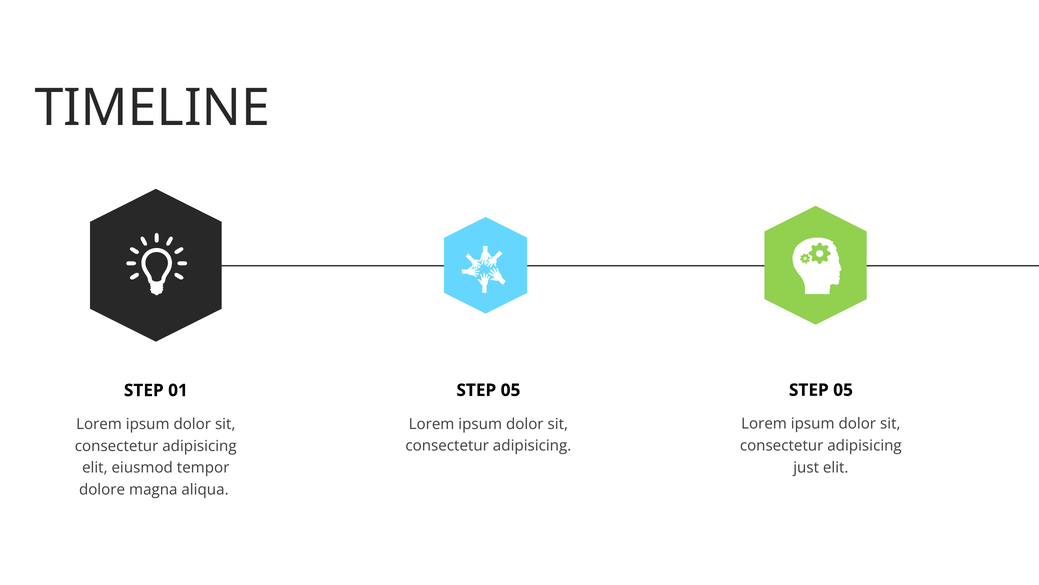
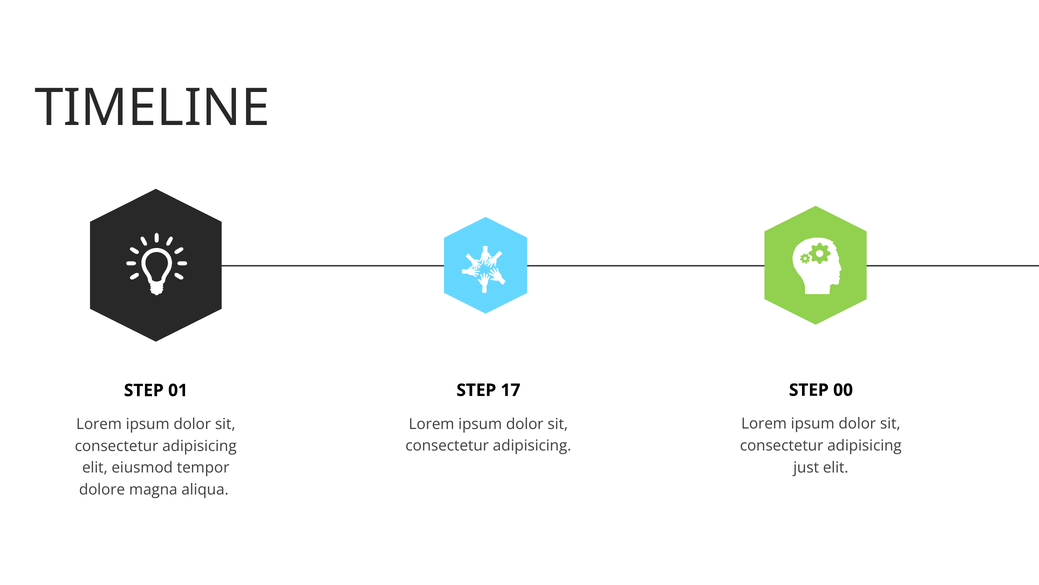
05 at (843, 390): 05 -> 00
05 at (511, 390): 05 -> 17
